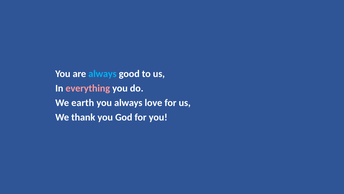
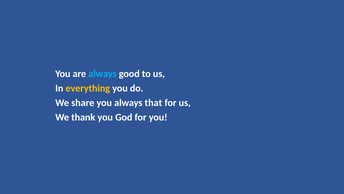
everything colour: pink -> yellow
earth: earth -> share
love: love -> that
